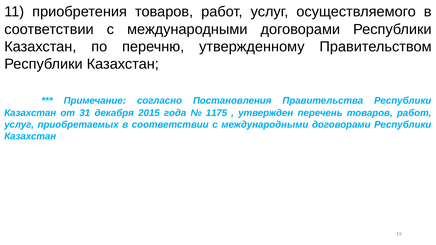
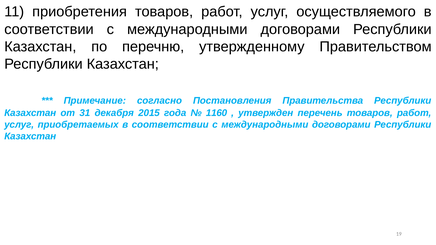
1175: 1175 -> 1160
